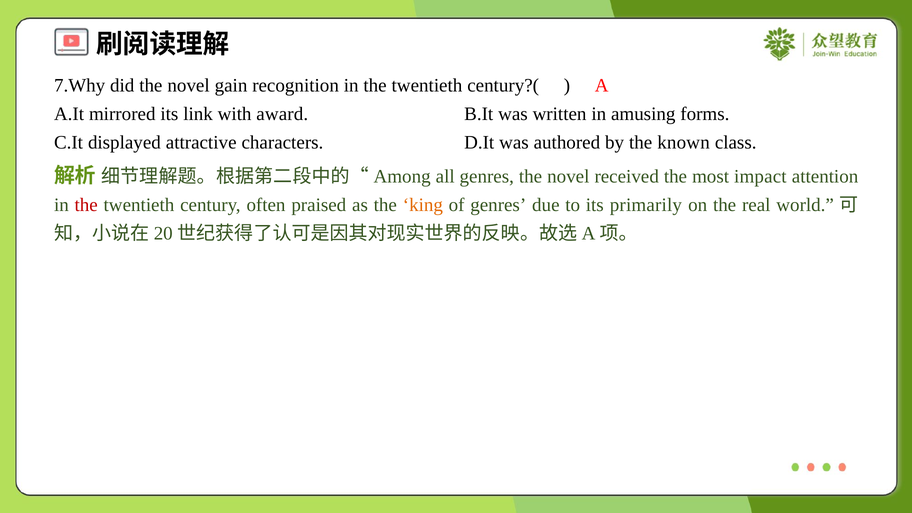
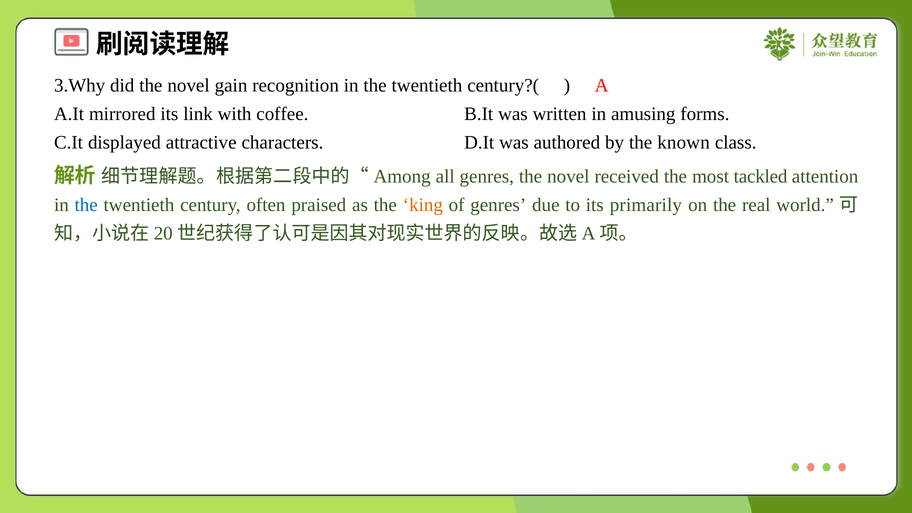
7.Why: 7.Why -> 3.Why
award: award -> coffee
impact: impact -> tackled
the at (86, 205) colour: red -> blue
